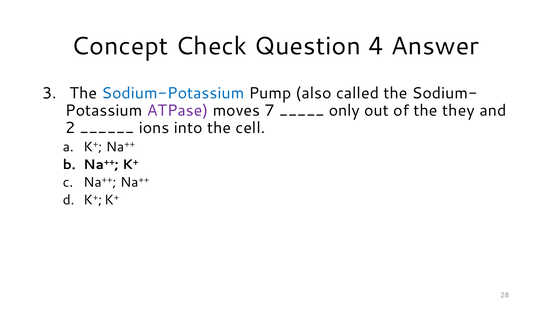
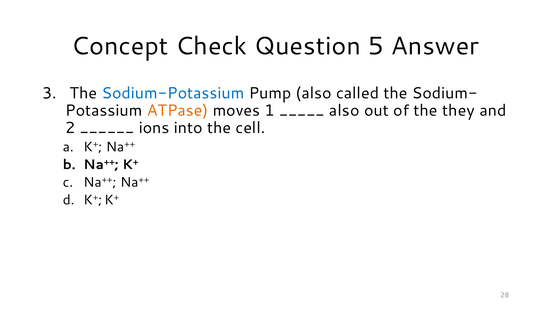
4: 4 -> 5
ATPase colour: purple -> orange
7: 7 -> 1
only at (344, 110): only -> also
